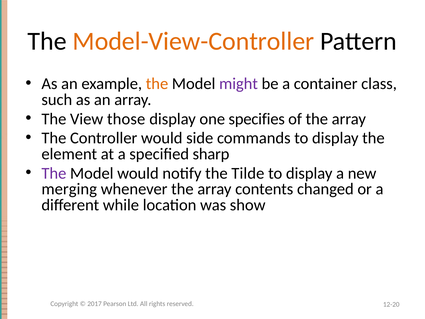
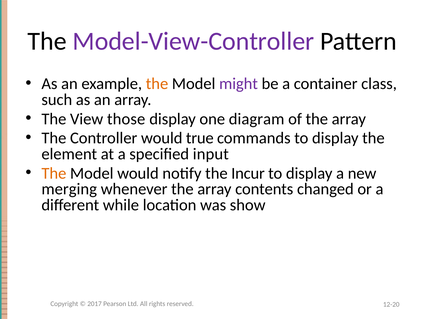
Model-View-Controller colour: orange -> purple
specifies: specifies -> diagram
side: side -> true
sharp: sharp -> input
The at (54, 173) colour: purple -> orange
Tilde: Tilde -> Incur
